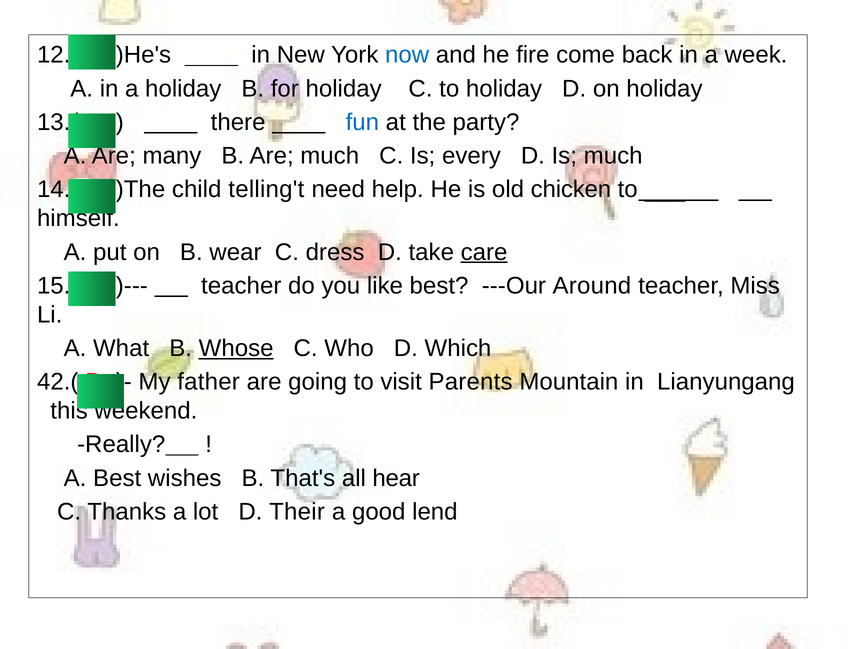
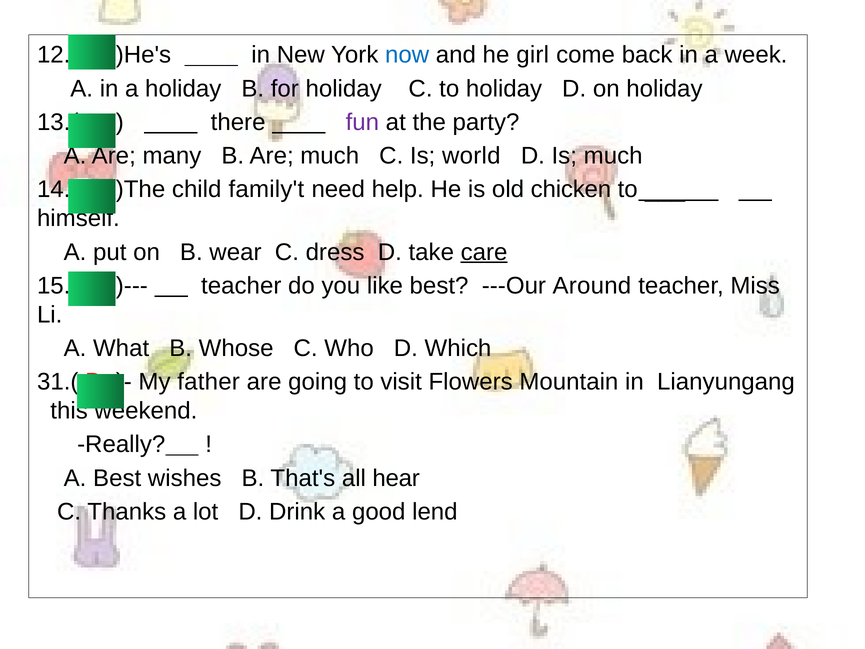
fire: fire -> girl
fun colour: blue -> purple
every: every -> world
telling't: telling't -> family't
Whose underline: present -> none
42.(: 42.( -> 31.(
Parents: Parents -> Flowers
Their: Their -> Drink
